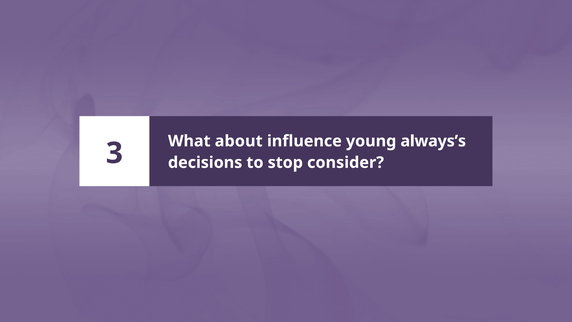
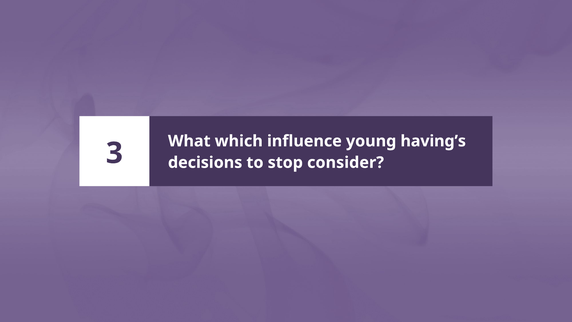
about: about -> which
always’s: always’s -> having’s
